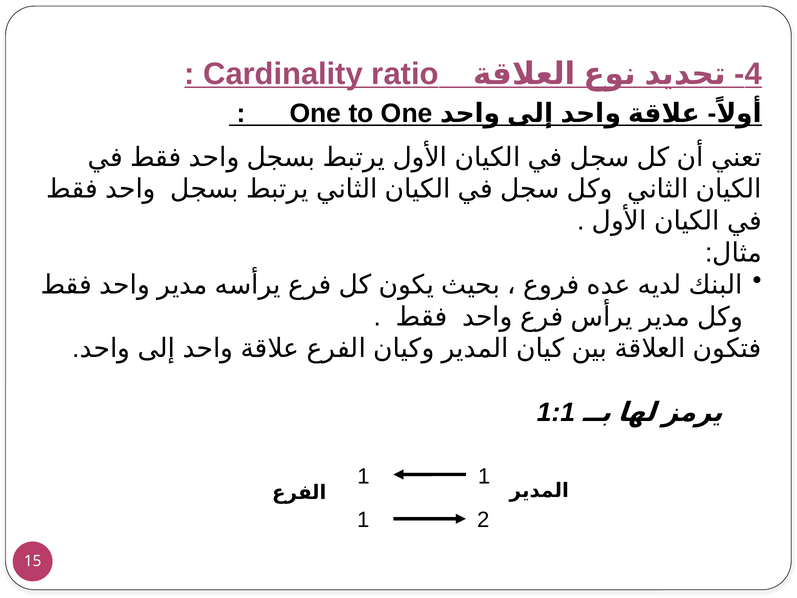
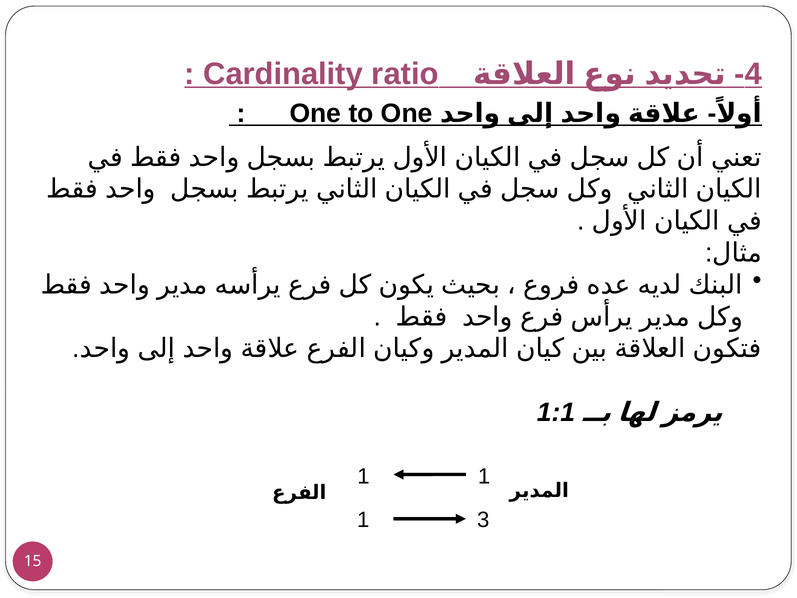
2: 2 -> 3
